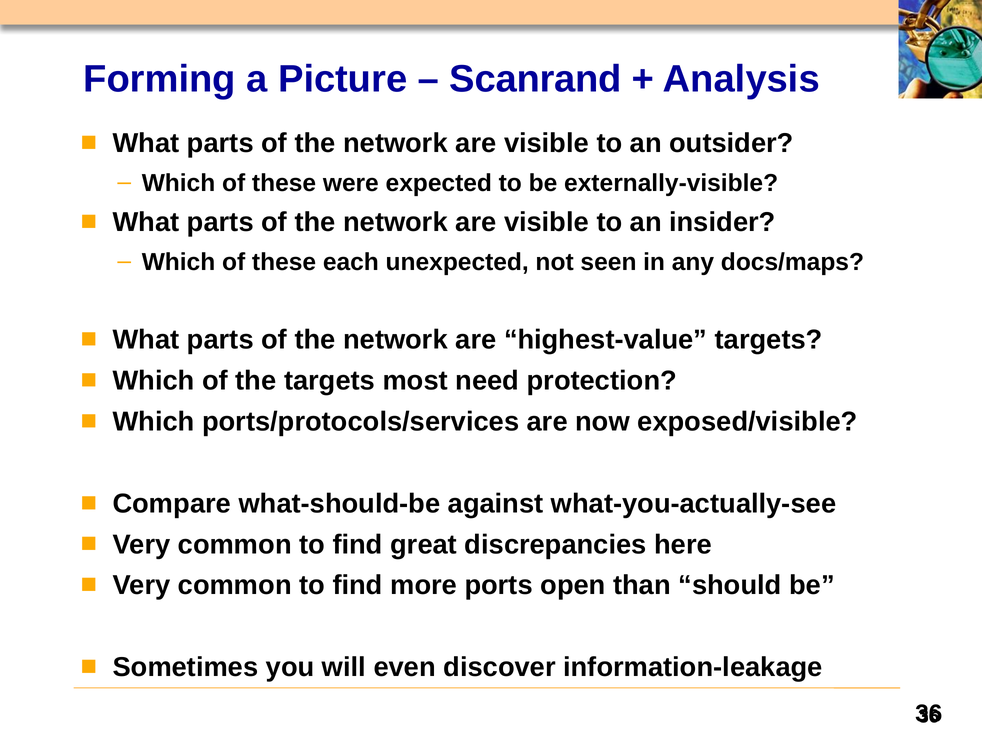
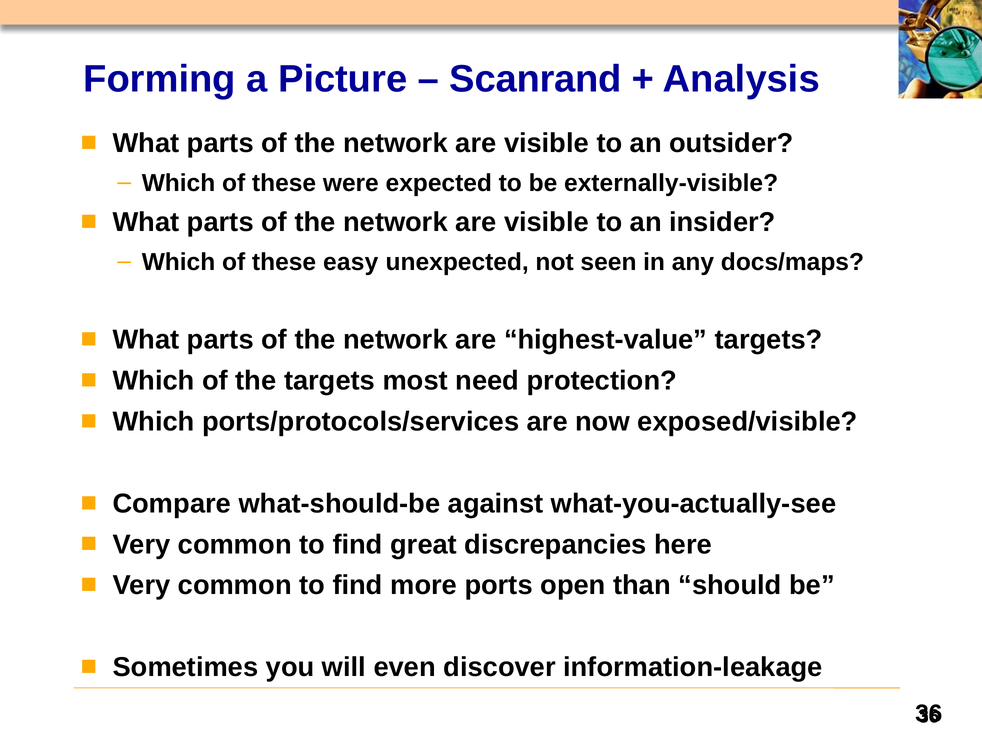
each: each -> easy
